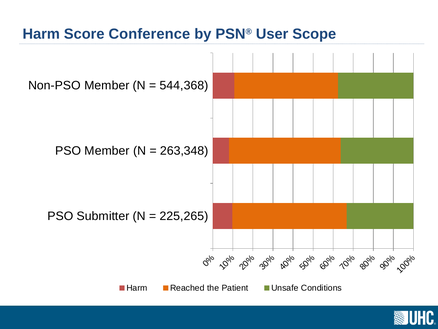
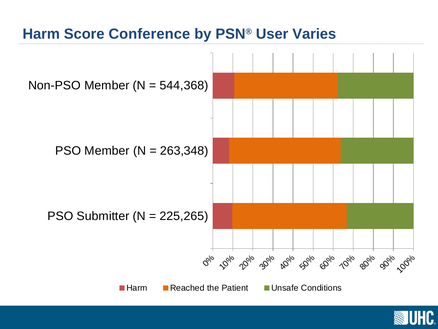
Scope: Scope -> Varies
